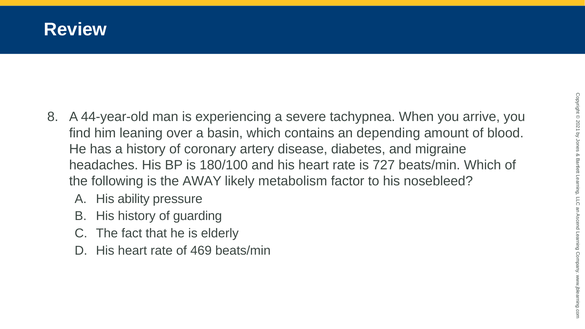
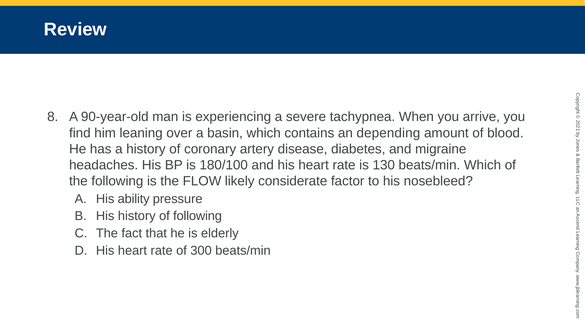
44-year-old: 44-year-old -> 90-year-old
727: 727 -> 130
AWAY: AWAY -> FLOW
metabolism: metabolism -> considerate
of guarding: guarding -> following
469: 469 -> 300
